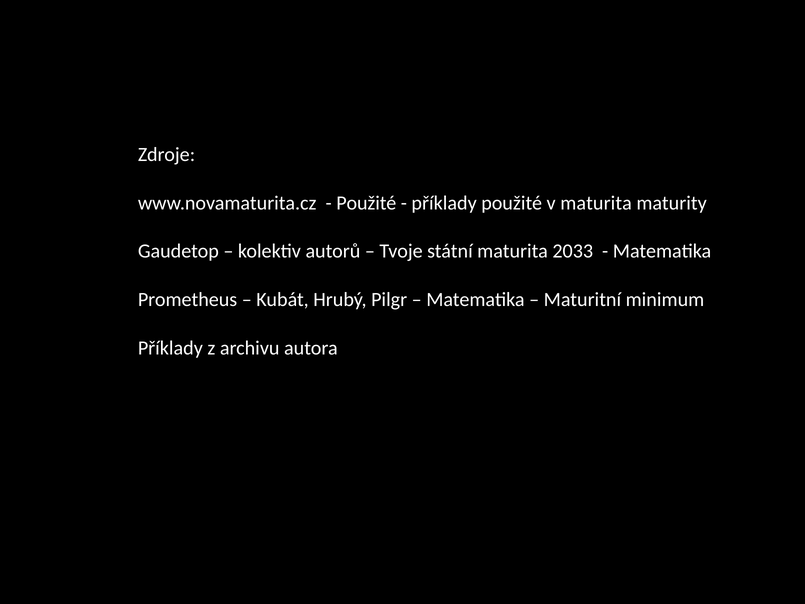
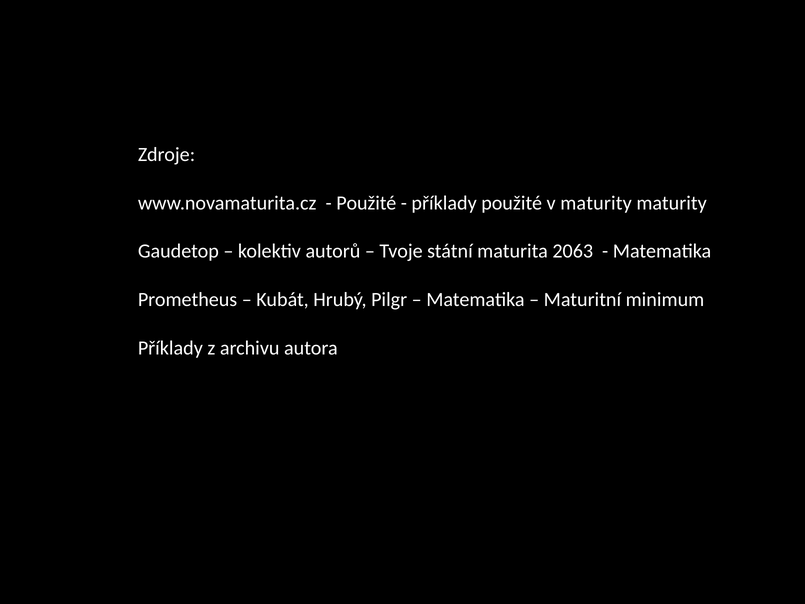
v maturita: maturita -> maturity
2033: 2033 -> 2063
